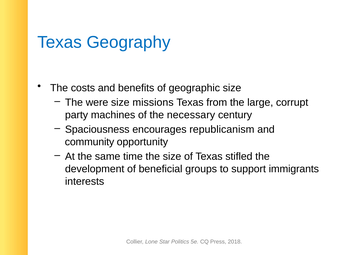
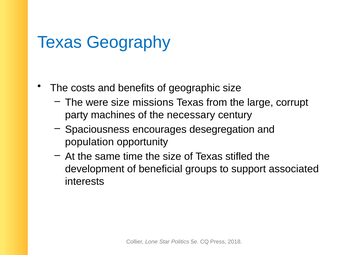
republicanism: republicanism -> desegregation
community: community -> population
immigrants: immigrants -> associated
